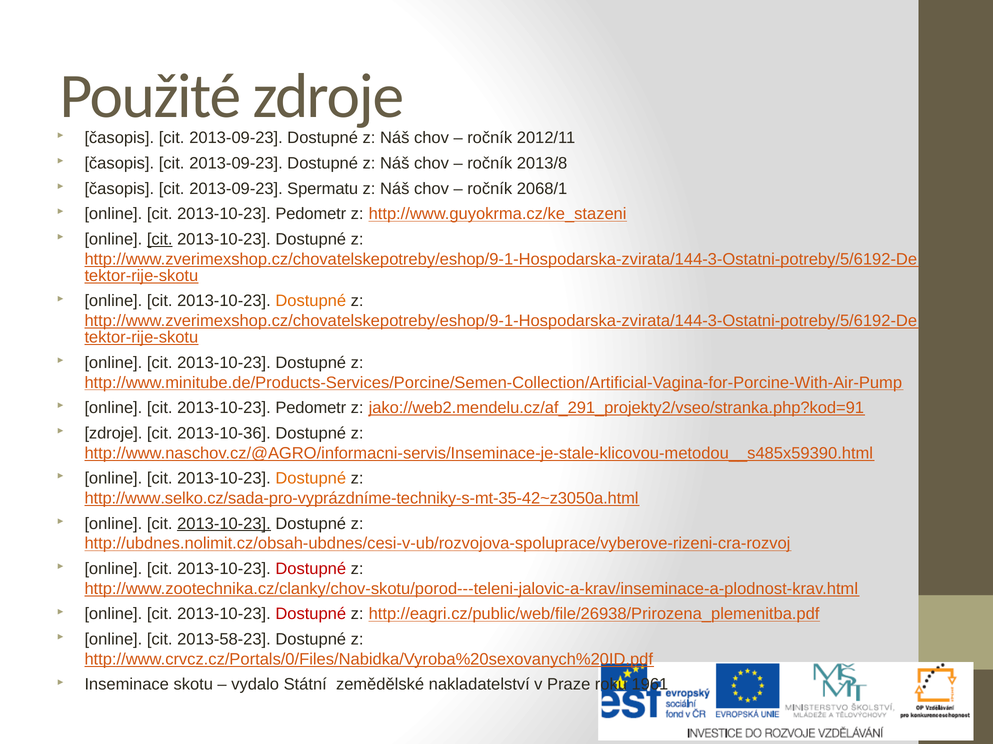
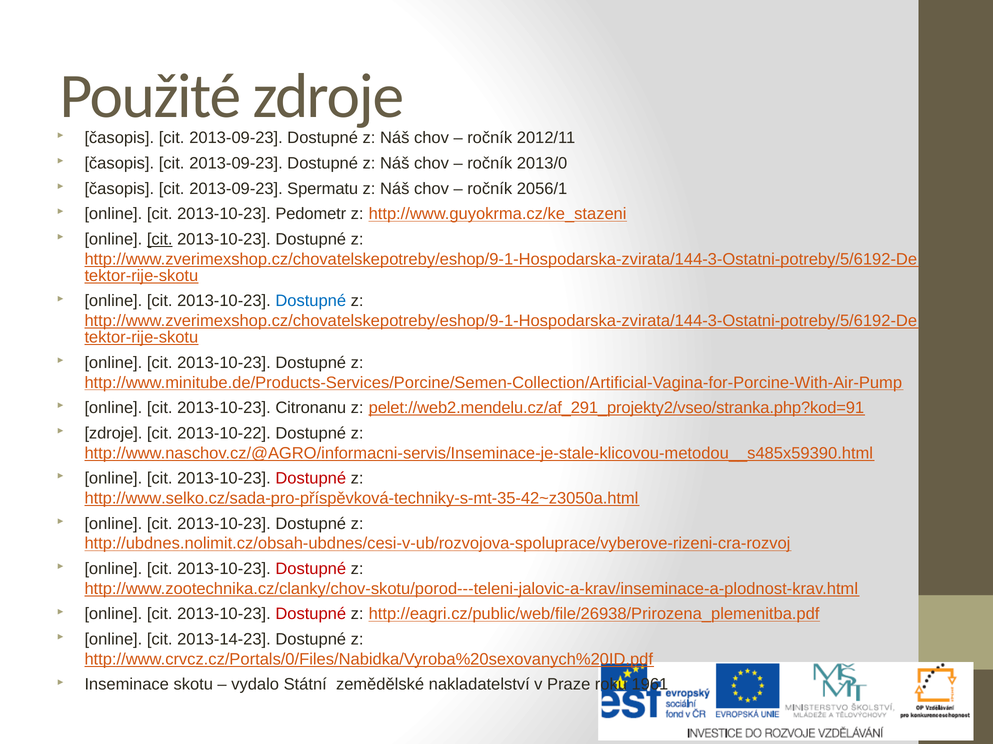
2013/8: 2013/8 -> 2013/0
2068/1: 2068/1 -> 2056/1
Dostupné at (311, 301) colour: orange -> blue
Pedometr at (311, 408): Pedometr -> Citronanu
jako://web2.mendelu.cz/af_291_projekty2/vseo/stranka.php?kod=91: jako://web2.mendelu.cz/af_291_projekty2/vseo/stranka.php?kod=91 -> pelet://web2.mendelu.cz/af_291_projekty2/vseo/stranka.php?kod=91
2013-10-36: 2013-10-36 -> 2013-10-22
Dostupné at (311, 479) colour: orange -> red
http://www.selko.cz/sada-pro-vyprázdníme-techniky-s-mt-35-42~z3050a.html: http://www.selko.cz/sada-pro-vyprázdníme-techniky-s-mt-35-42~z3050a.html -> http://www.selko.cz/sada-pro-příspěvková-techniky-s-mt-35-42~z3050a.html
2013-10-23 at (224, 524) underline: present -> none
2013-58-23: 2013-58-23 -> 2013-14-23
